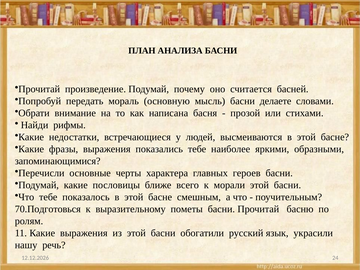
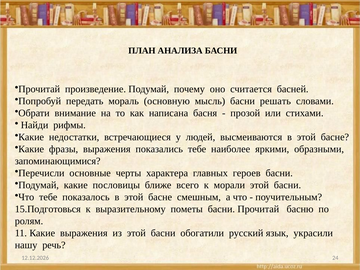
делаете: делаете -> решать
70.Подготовься: 70.Подготовься -> 15.Подготовься
